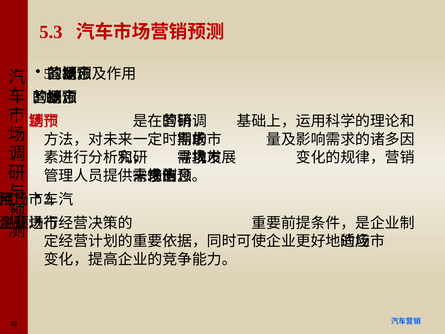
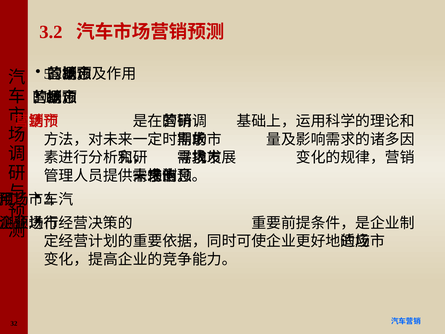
5.3: 5.3 -> 3.2
